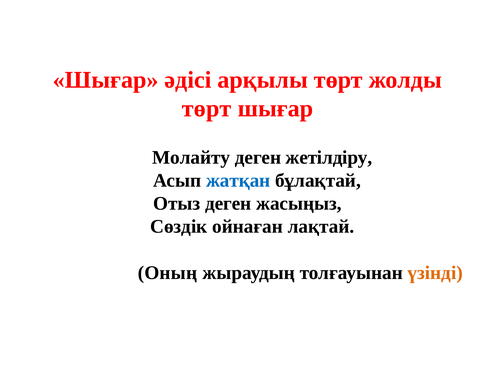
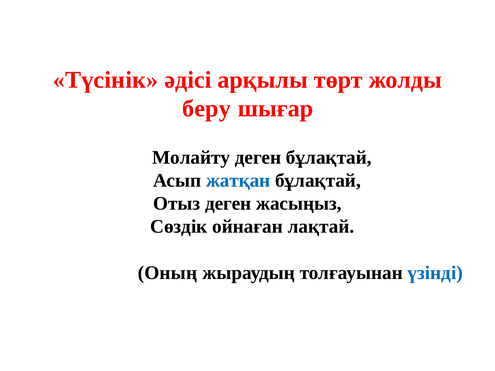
Шығар at (106, 80): Шығар -> Түсінік
төрт at (207, 109): төрт -> беру
деген жетілдіру: жетілдіру -> бұлақтай
үзінді colour: orange -> blue
